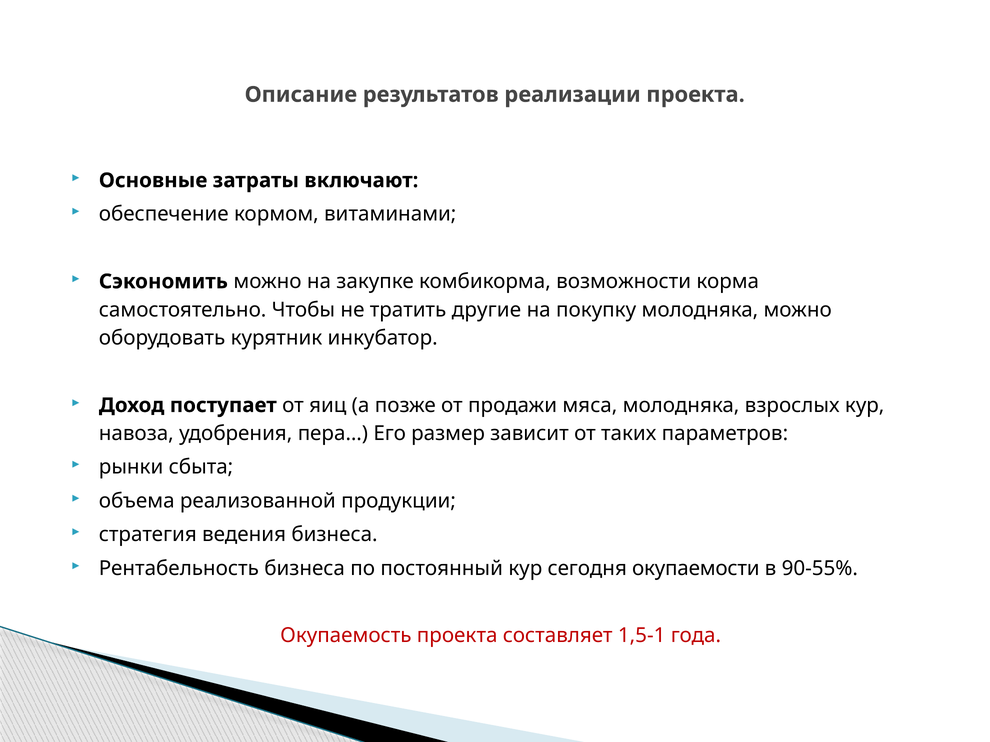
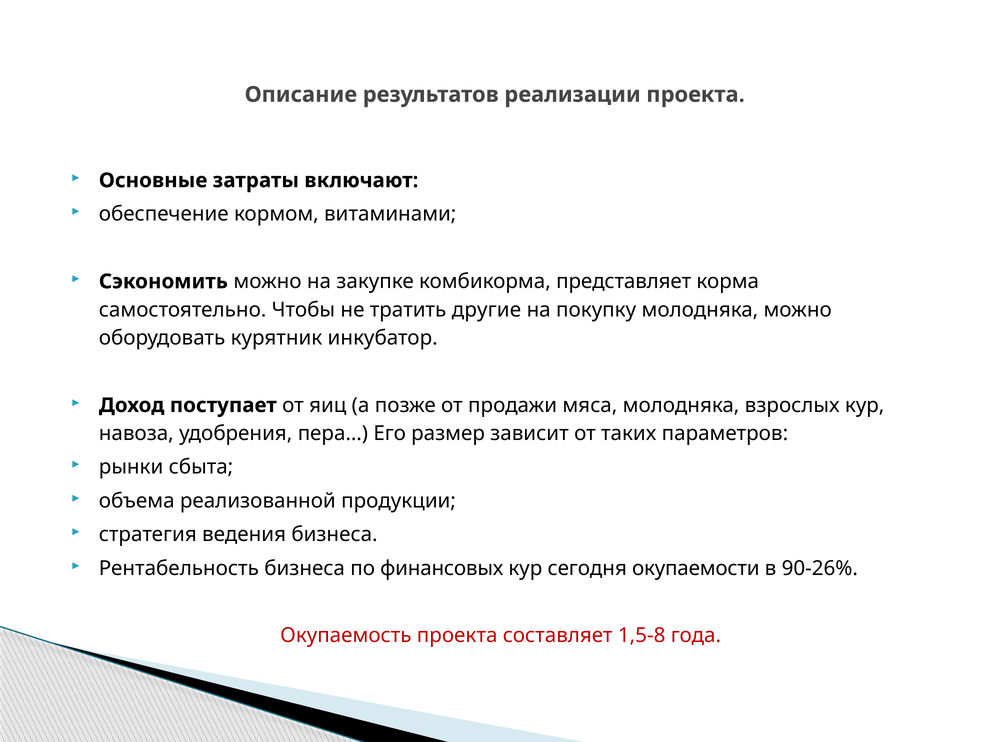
возможности: возможности -> представляет
постоянный: постоянный -> финансовых
90-55%: 90-55% -> 90-26%
1,5-1: 1,5-1 -> 1,5-8
